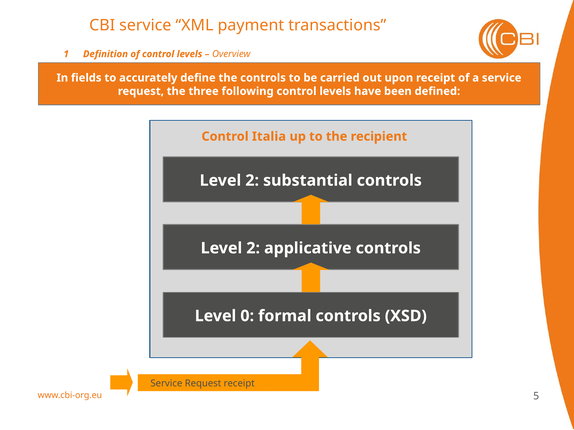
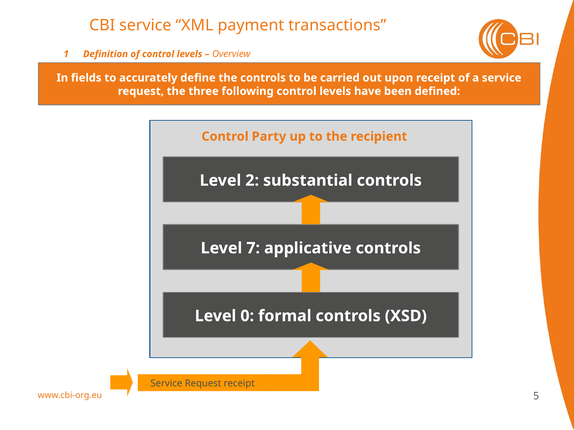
Italia: Italia -> Party
2 at (253, 248): 2 -> 7
